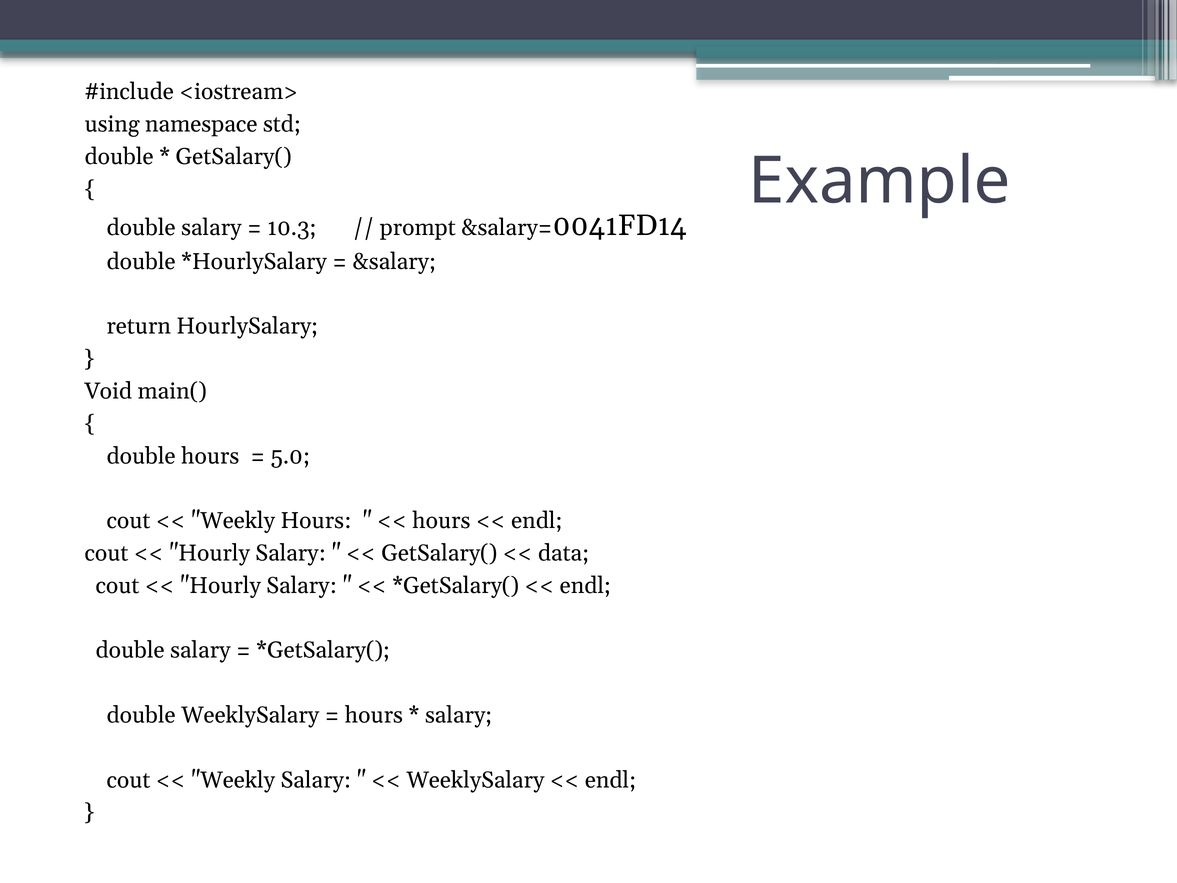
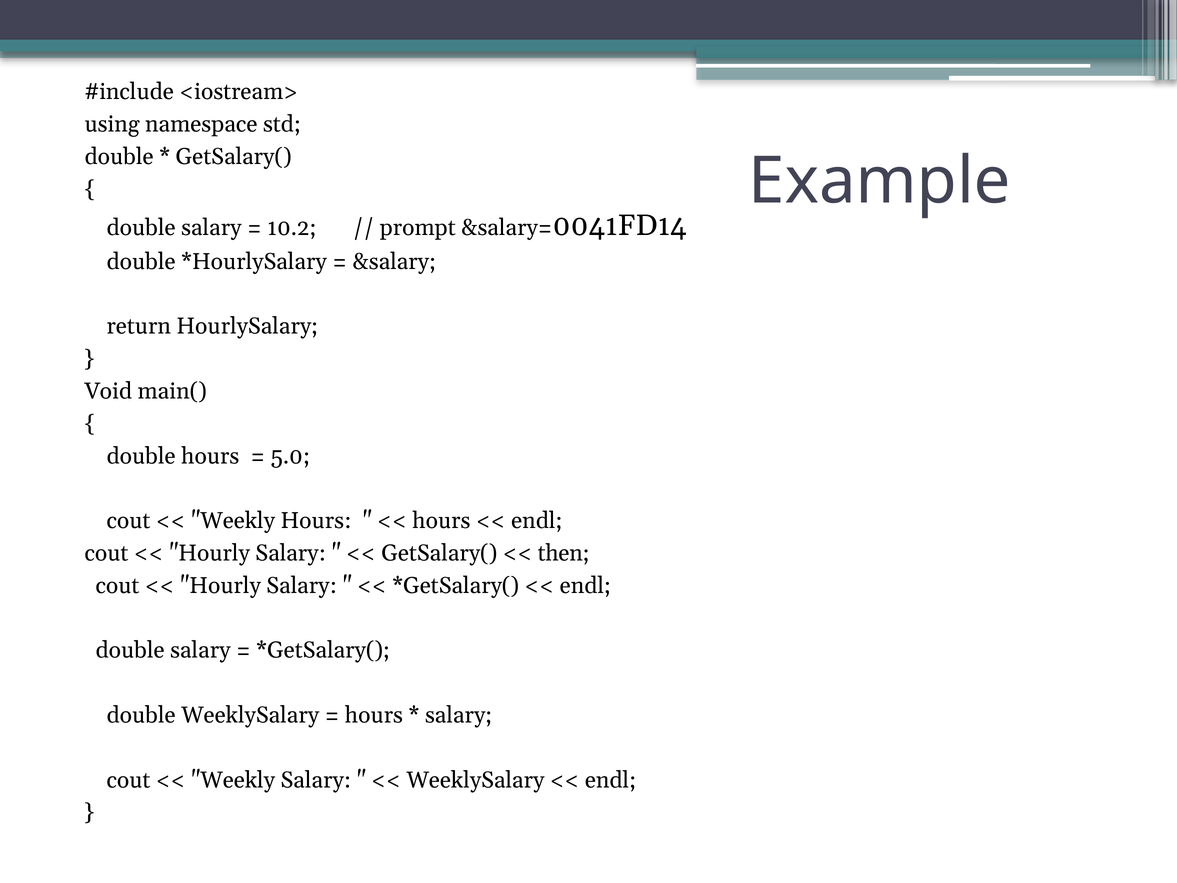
10.3: 10.3 -> 10.2
data: data -> then
